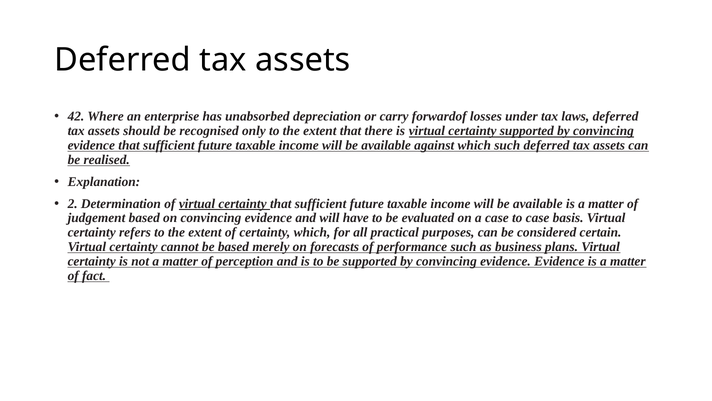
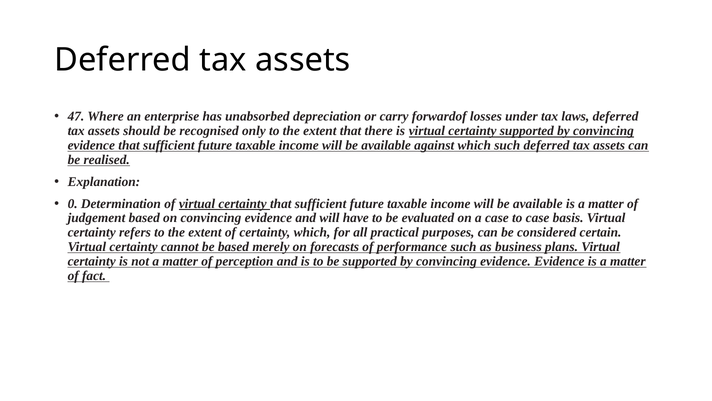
42: 42 -> 47
2: 2 -> 0
